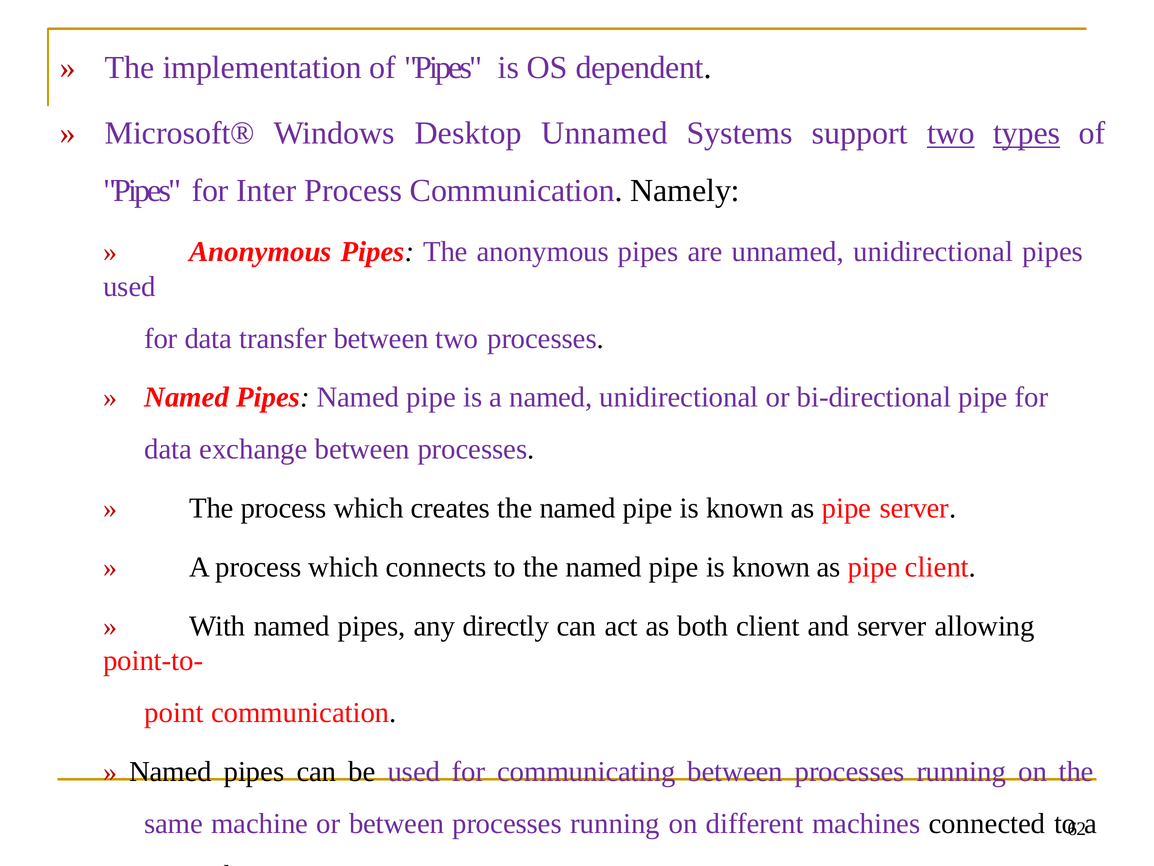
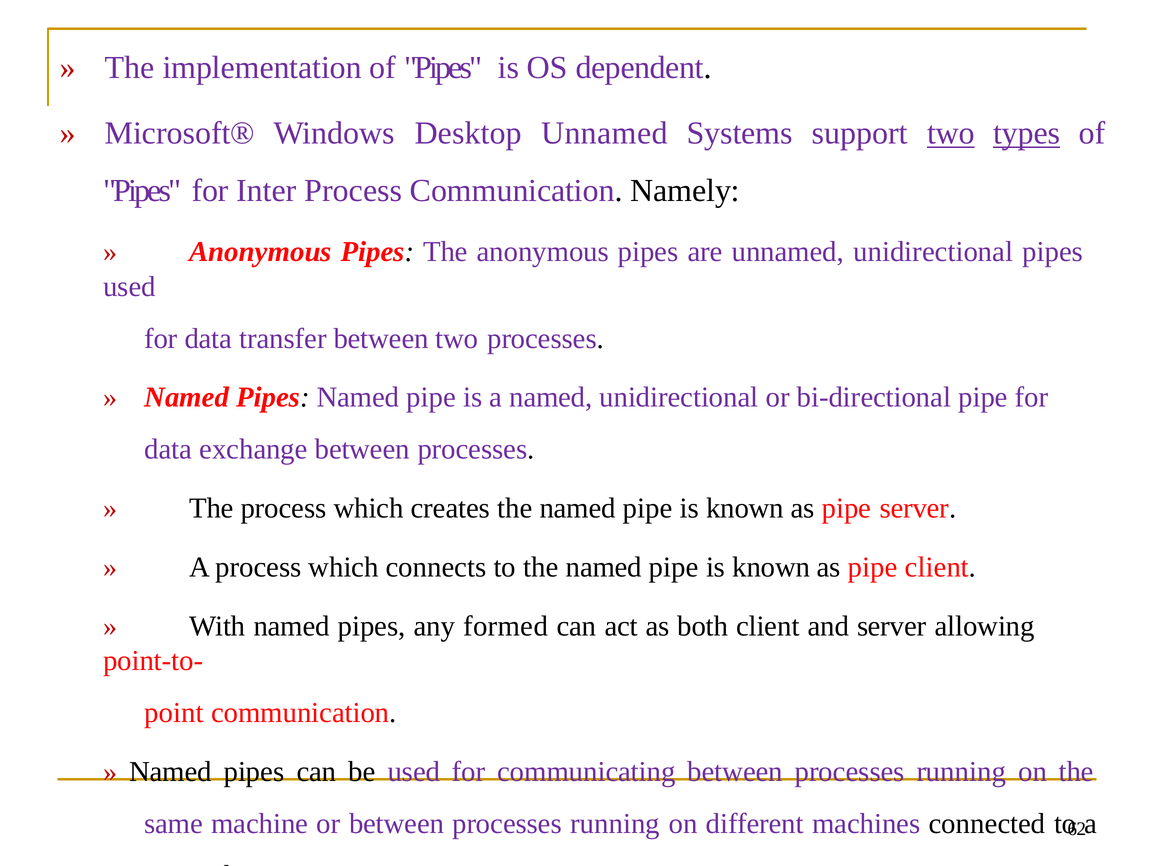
directly: directly -> formed
